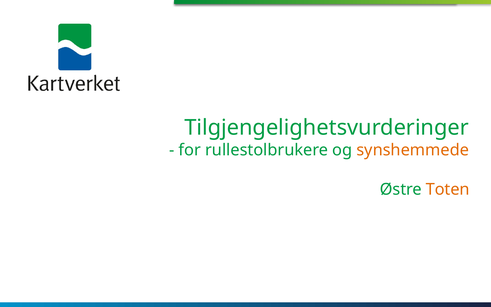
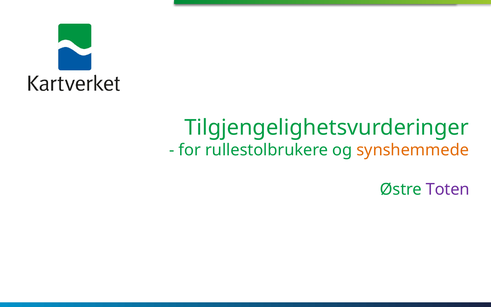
Toten colour: orange -> purple
